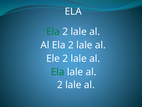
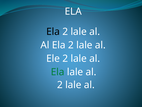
Ela at (53, 31) colour: green -> black
